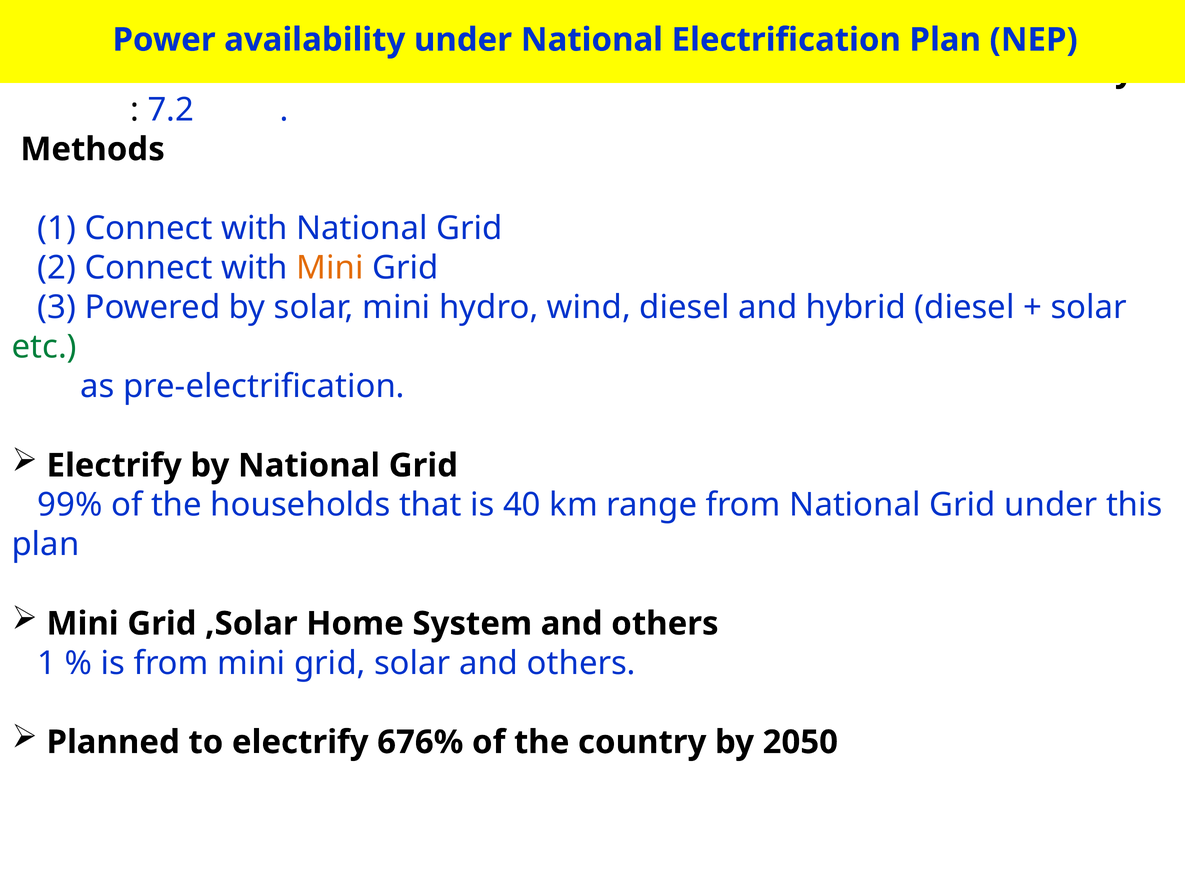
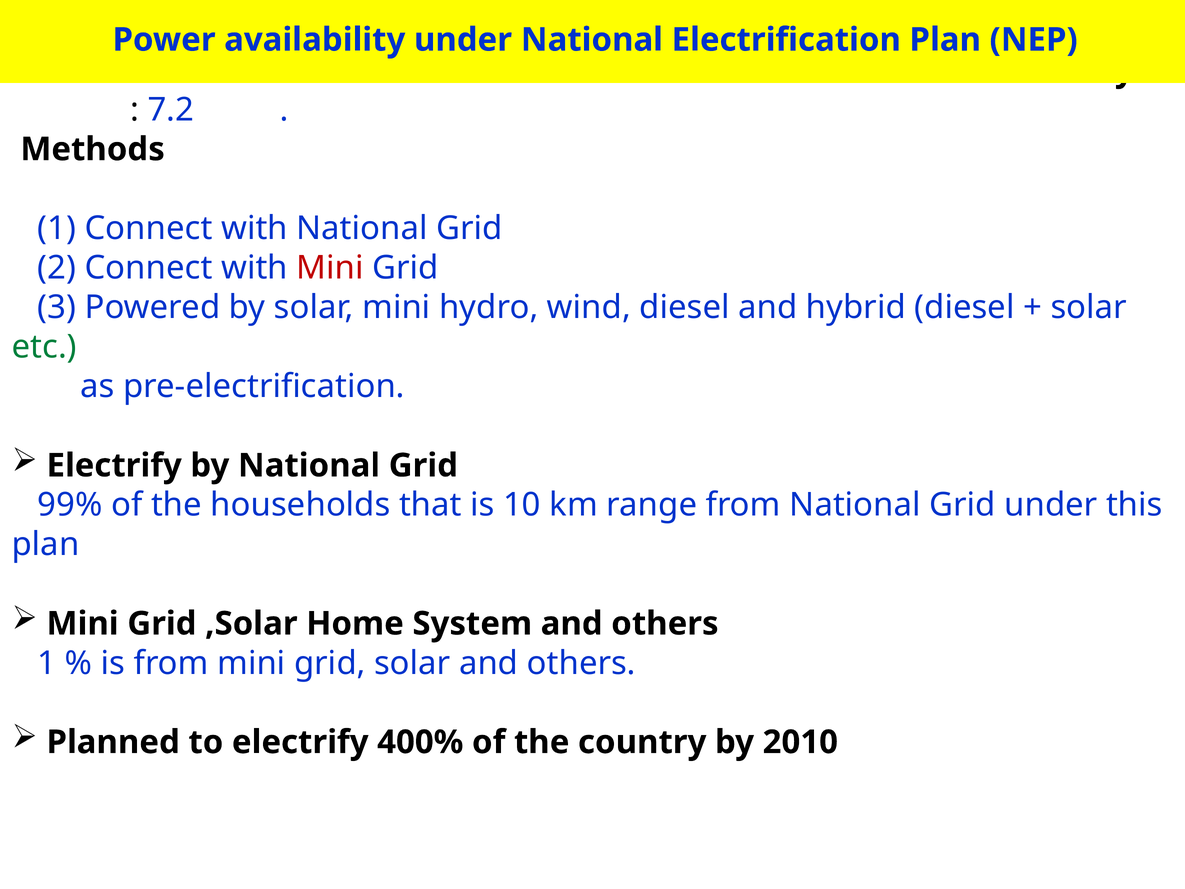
Mini at (330, 268) colour: orange -> red
40: 40 -> 10
676%: 676% -> 400%
2050: 2050 -> 2010
